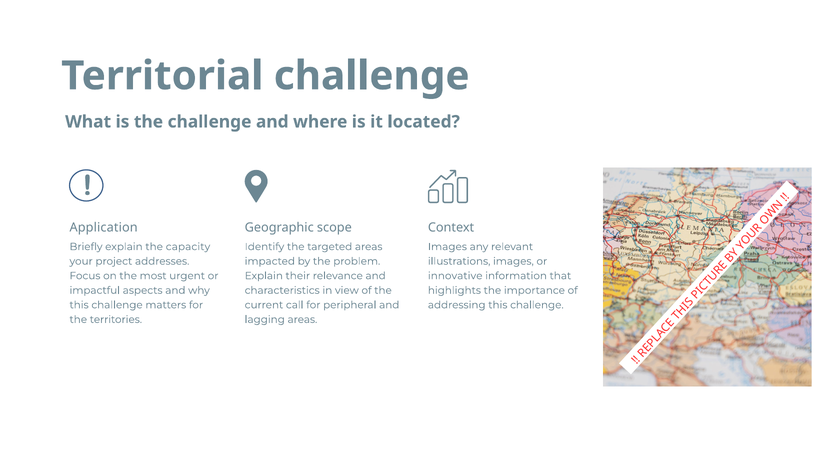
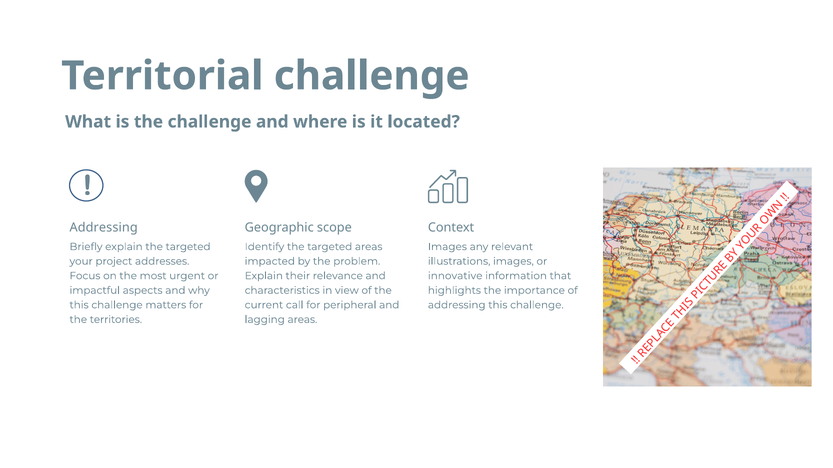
Application at (104, 228): Application -> Addressing
explain the capacity: capacity -> targeted
